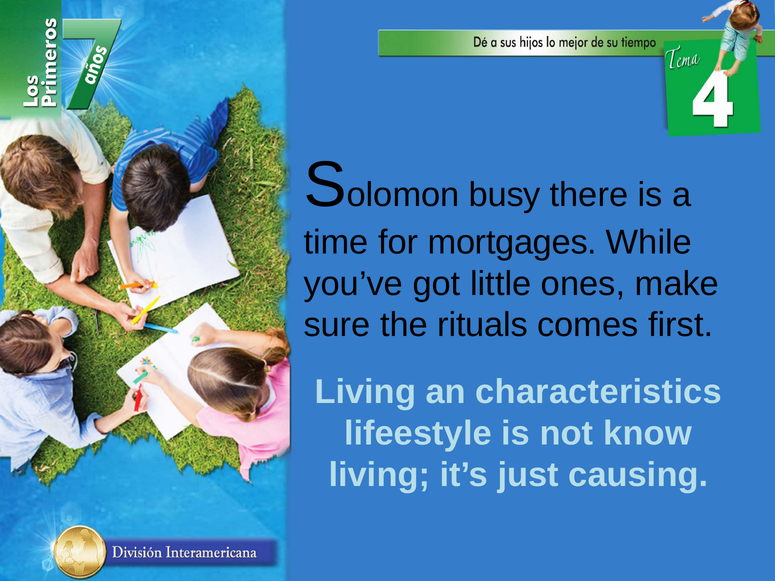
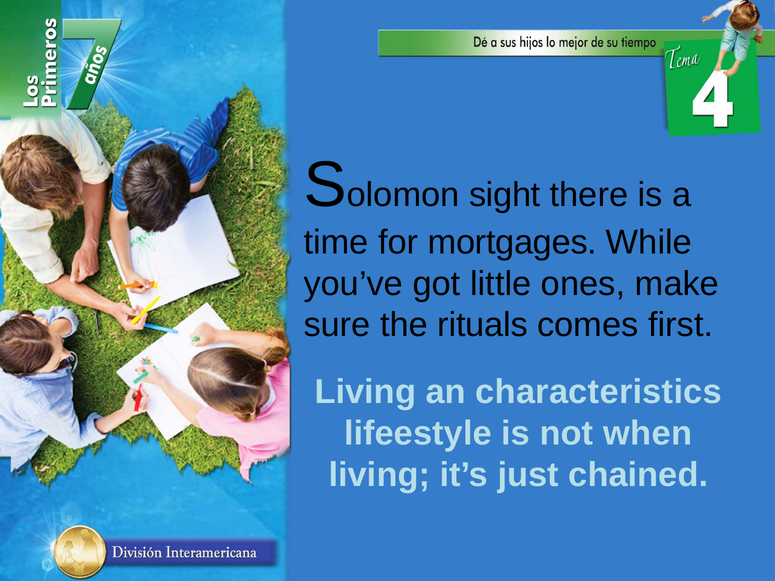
busy: busy -> sight
know: know -> when
causing: causing -> chained
